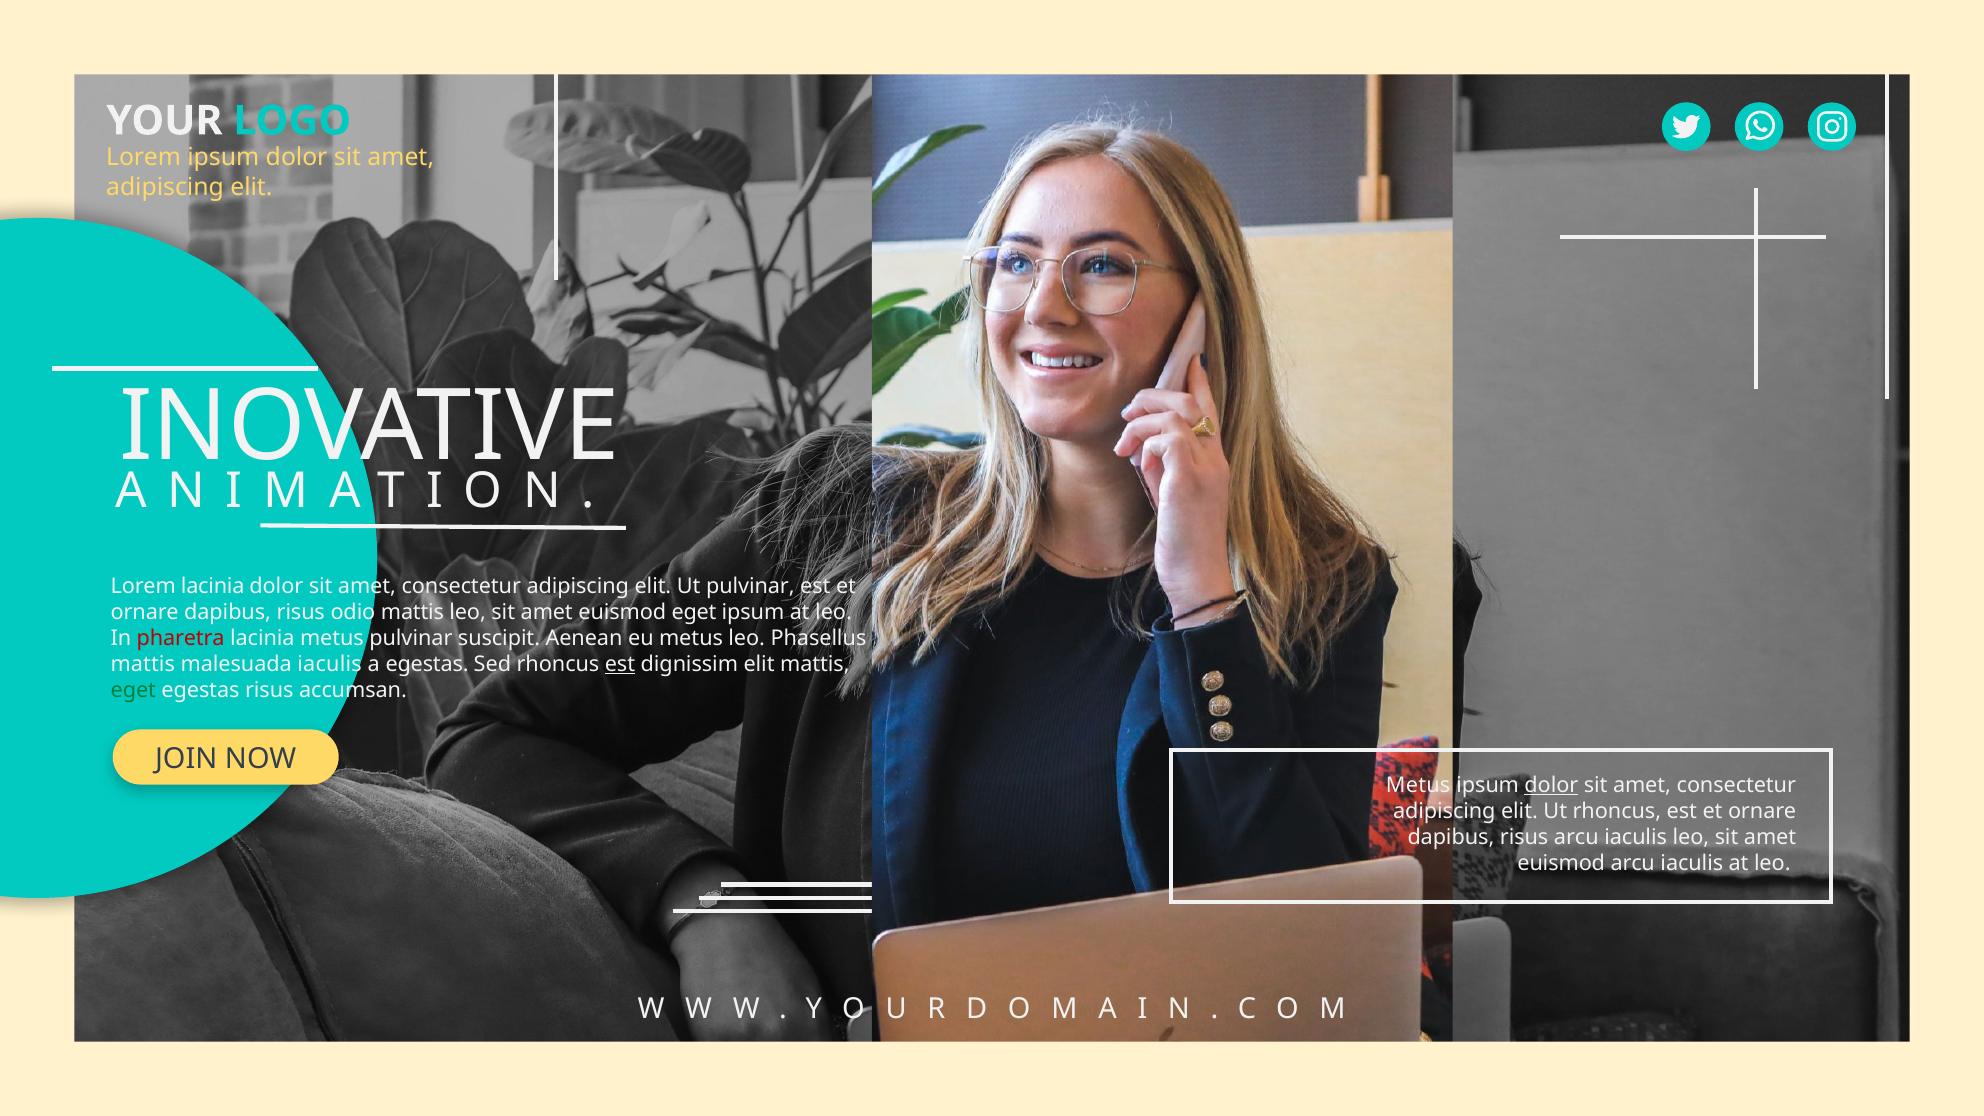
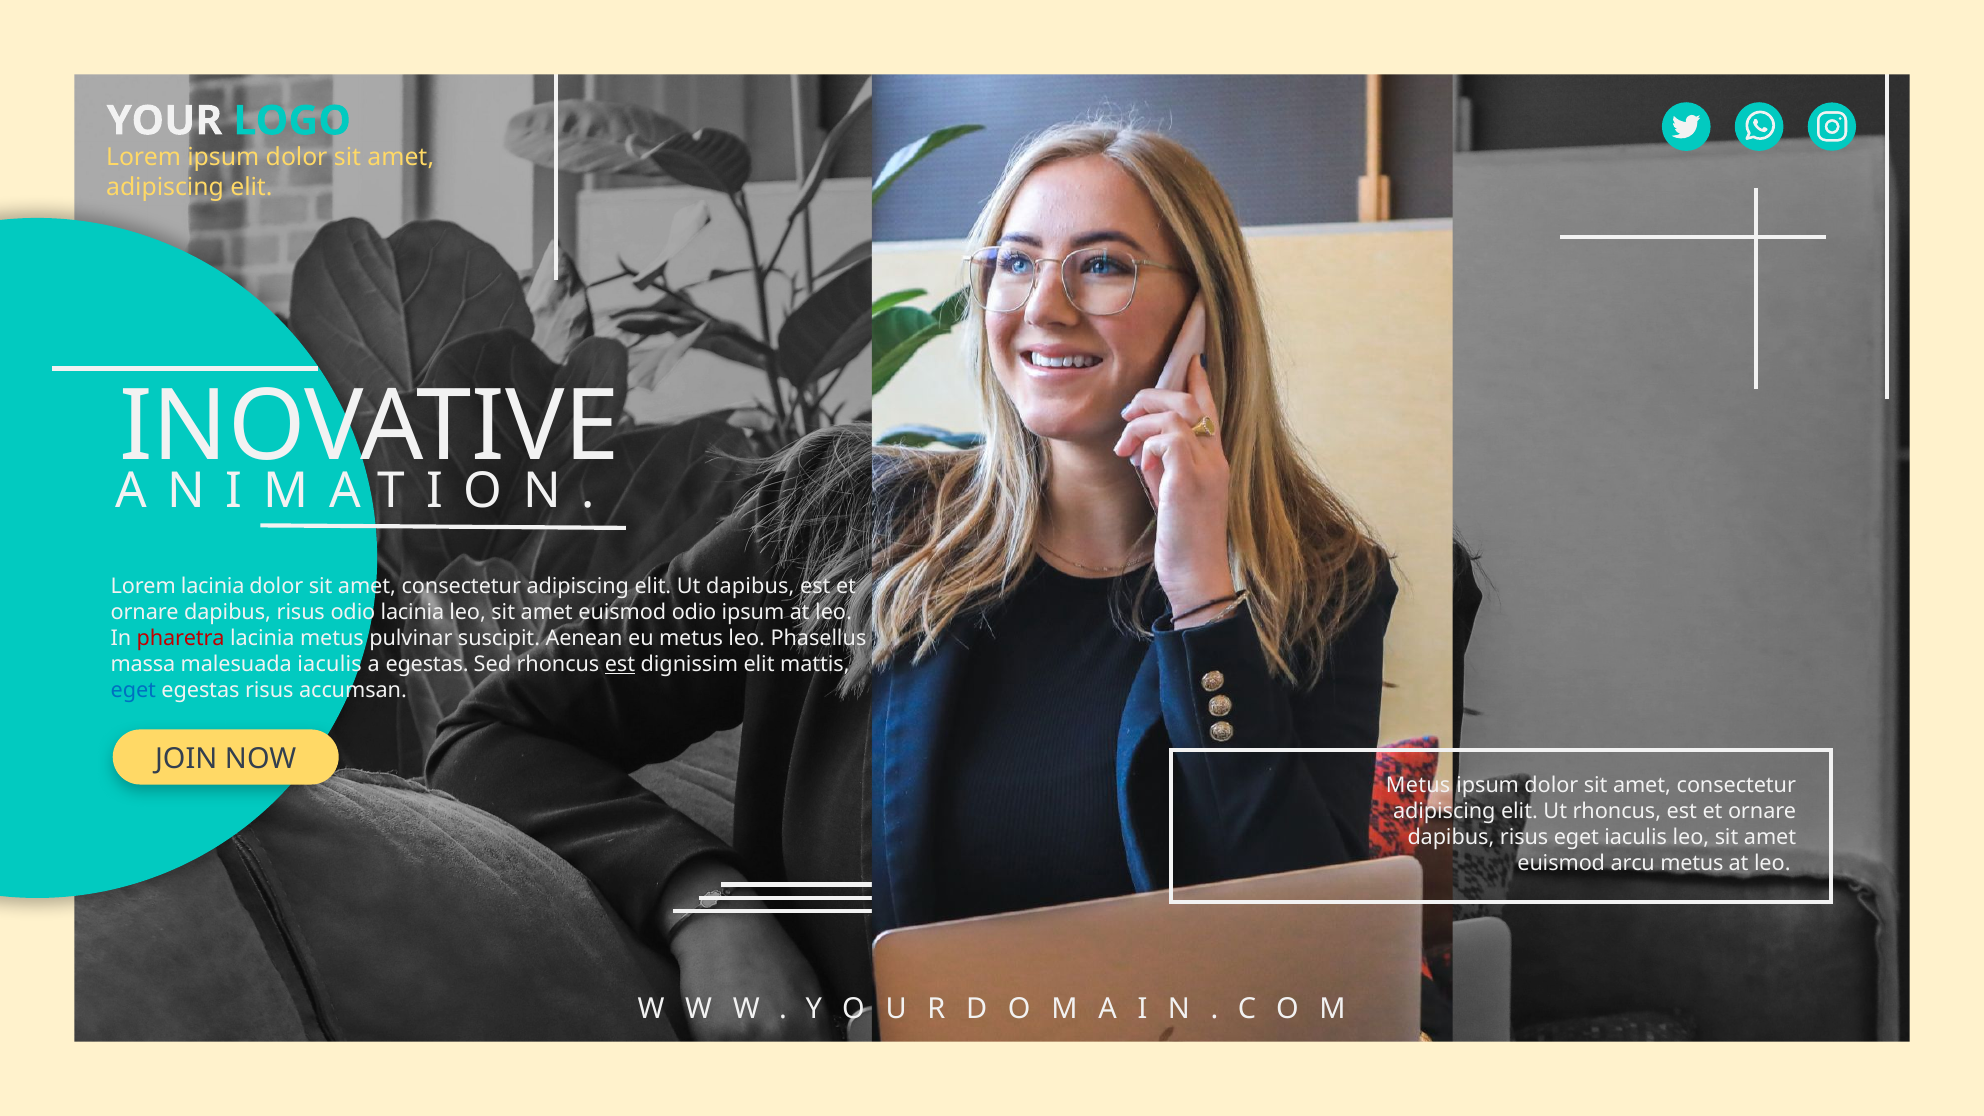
Ut pulvinar: pulvinar -> dapibus
odio mattis: mattis -> lacinia
euismod eget: eget -> odio
mattis at (143, 664): mattis -> massa
eget at (133, 690) colour: green -> blue
dolor at (1551, 785) underline: present -> none
risus arcu: arcu -> eget
euismod arcu iaculis: iaculis -> metus
